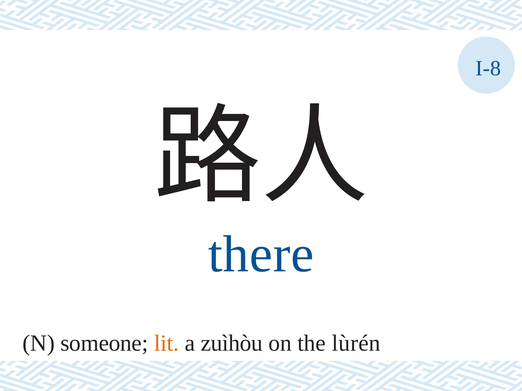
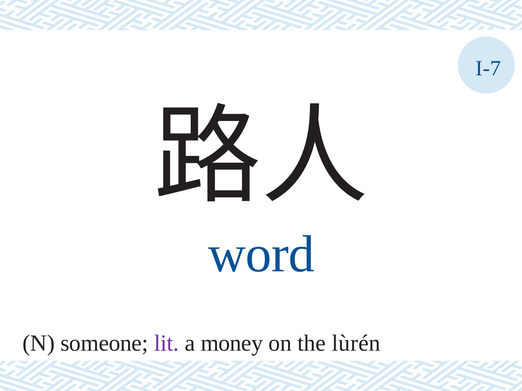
I-8: I-8 -> I-7
there: there -> word
lit colour: orange -> purple
zuìhòu: zuìhòu -> money
